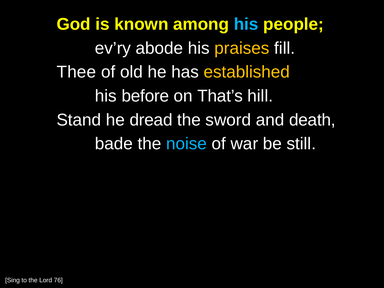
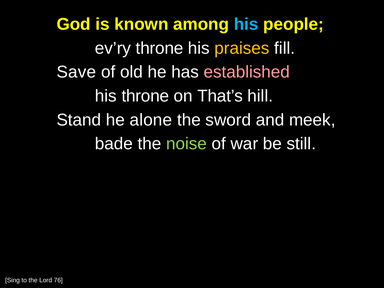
ev’ry abode: abode -> throne
Thee: Thee -> Save
established colour: yellow -> pink
his before: before -> throne
dread: dread -> alone
death: death -> meek
noise colour: light blue -> light green
